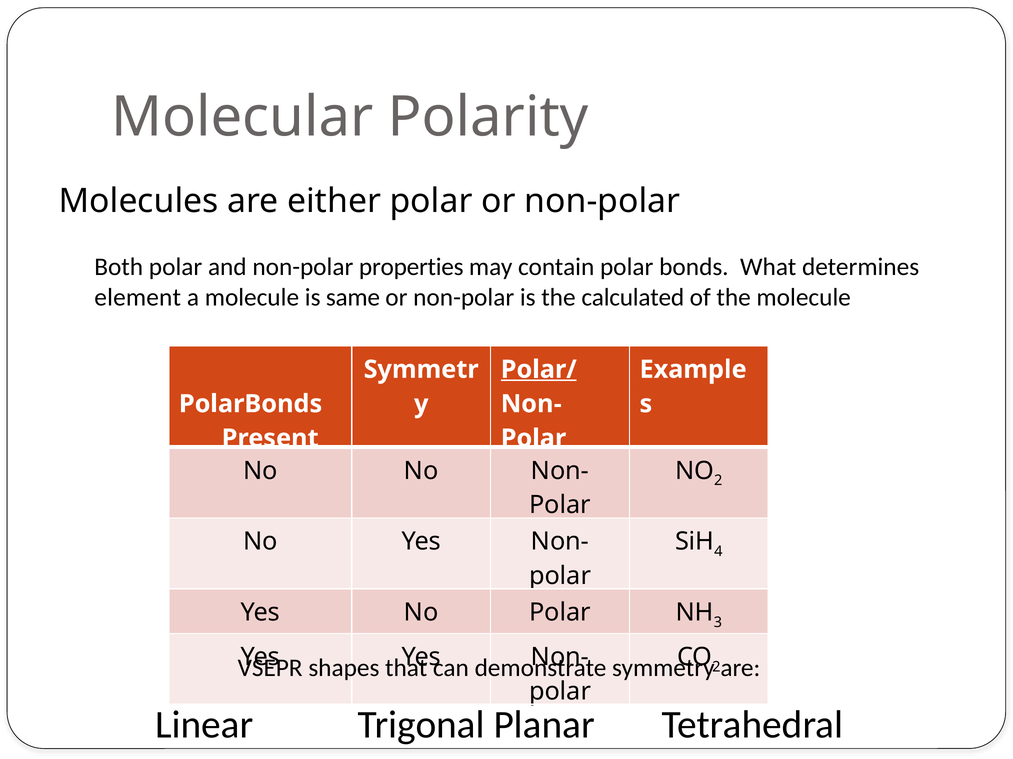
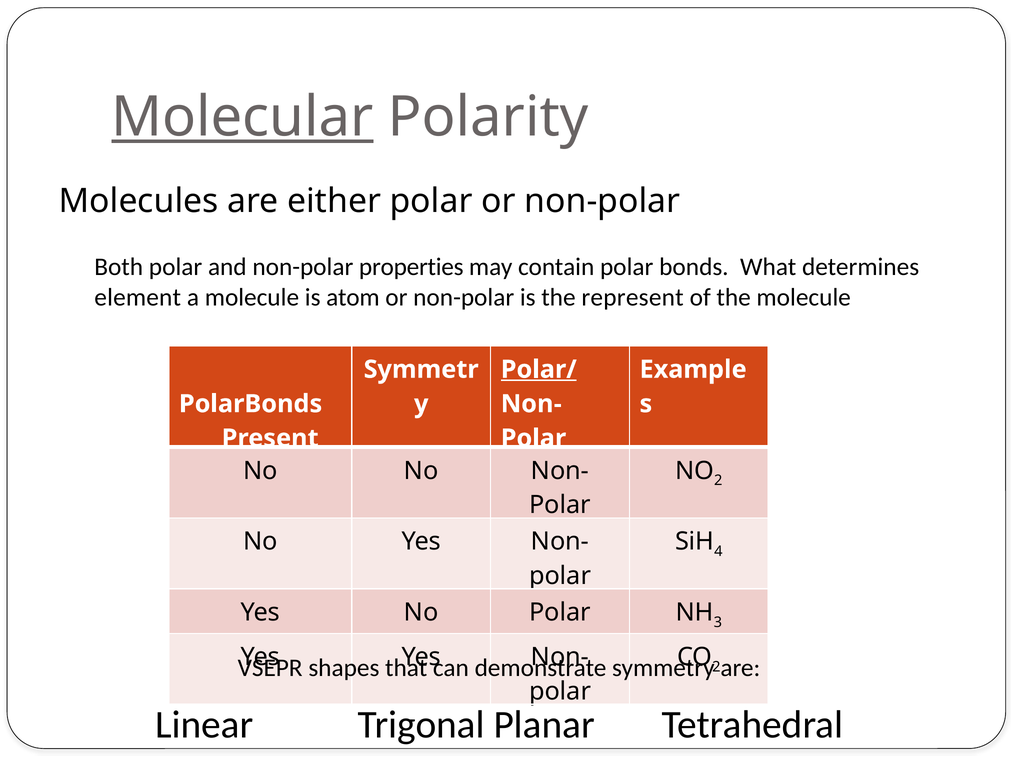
Molecular underline: none -> present
same: same -> atom
calculated: calculated -> represent
